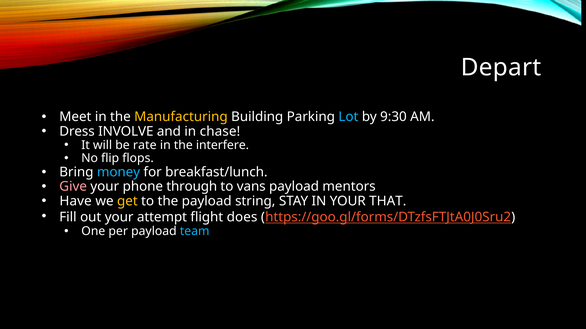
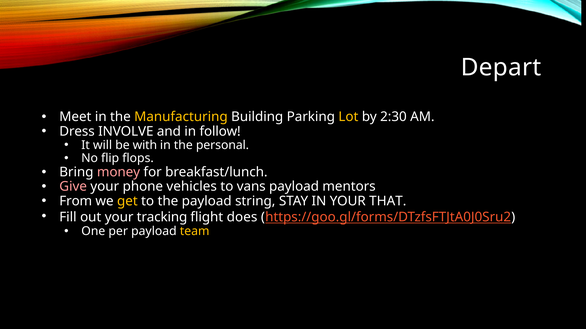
Lot colour: light blue -> yellow
9:30: 9:30 -> 2:30
chase: chase -> follow
rate: rate -> with
interfere: interfere -> personal
money colour: light blue -> pink
through: through -> vehicles
Have: Have -> From
attempt: attempt -> tracking
team colour: light blue -> yellow
